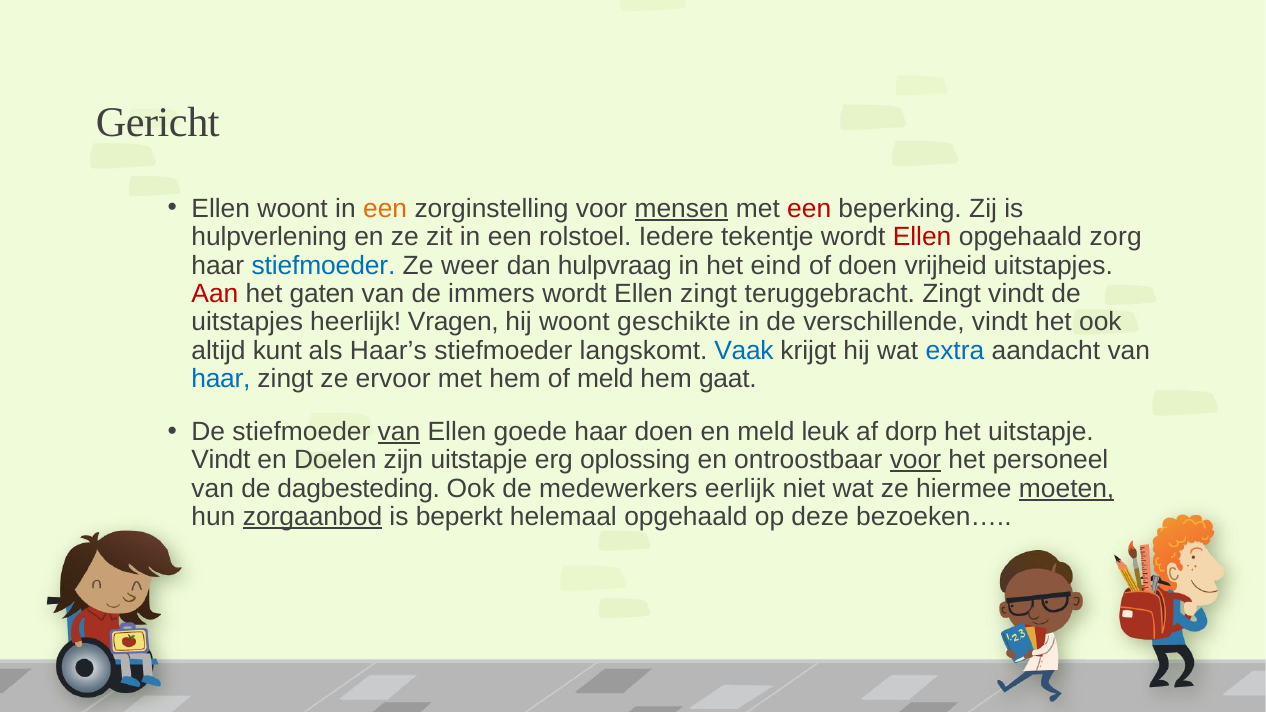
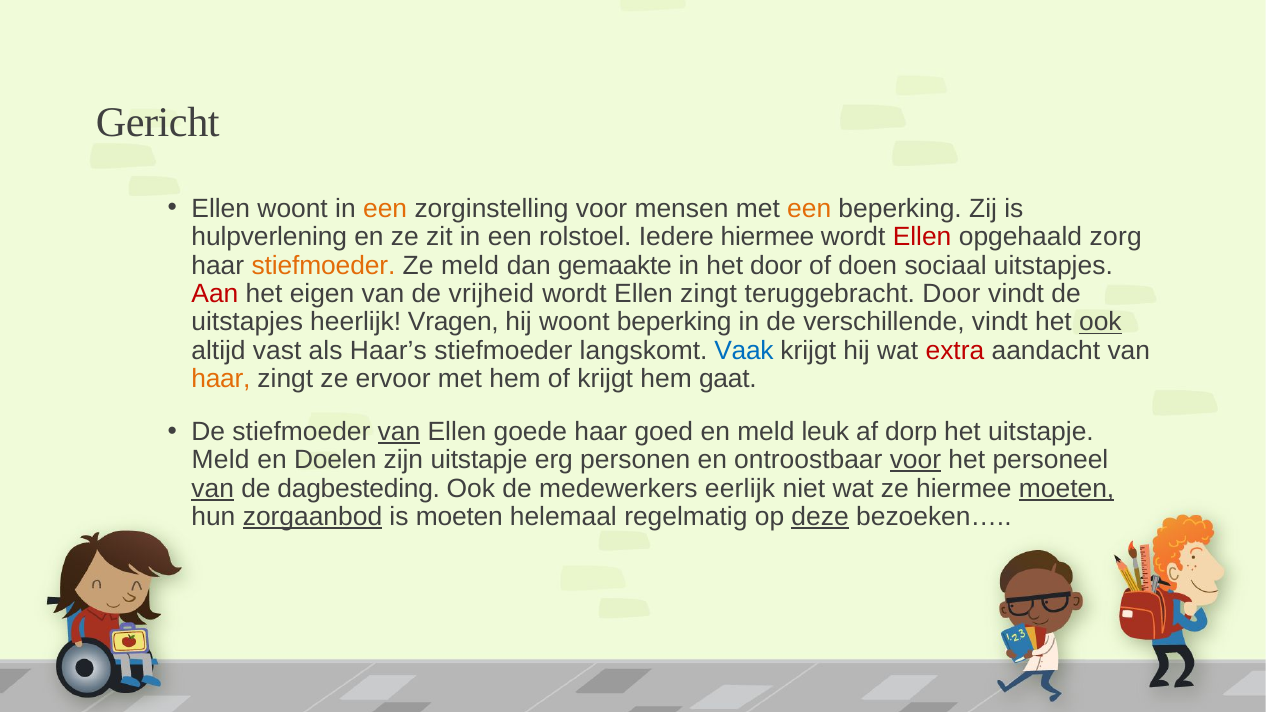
mensen underline: present -> none
een at (809, 208) colour: red -> orange
Iedere tekentje: tekentje -> hiermee
stiefmoeder at (323, 265) colour: blue -> orange
Ze weer: weer -> meld
hulpvraag: hulpvraag -> gemaakte
het eind: eind -> door
vrijheid: vrijheid -> sociaal
gaten: gaten -> eigen
immers: immers -> vrijheid
teruggebracht Zingt: Zingt -> Door
woont geschikte: geschikte -> beperking
ook at (1100, 322) underline: none -> present
kunt: kunt -> vast
extra colour: blue -> red
haar at (221, 379) colour: blue -> orange
of meld: meld -> krijgt
haar doen: doen -> goed
Vindt at (221, 460): Vindt -> Meld
oplossing: oplossing -> personen
van at (213, 489) underline: none -> present
is beperkt: beperkt -> moeten
helemaal opgehaald: opgehaald -> regelmatig
deze underline: none -> present
